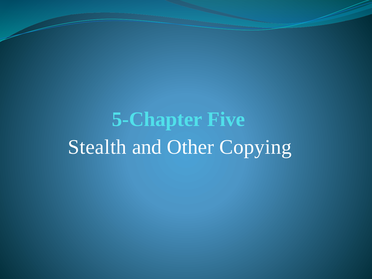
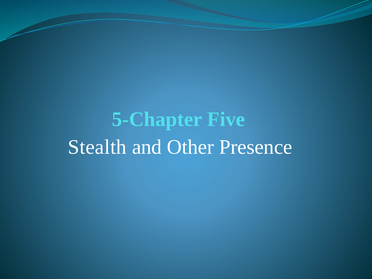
Copying: Copying -> Presence
